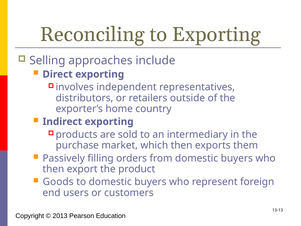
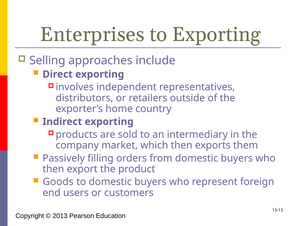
Reconciling: Reconciling -> Enterprises
purchase: purchase -> company
